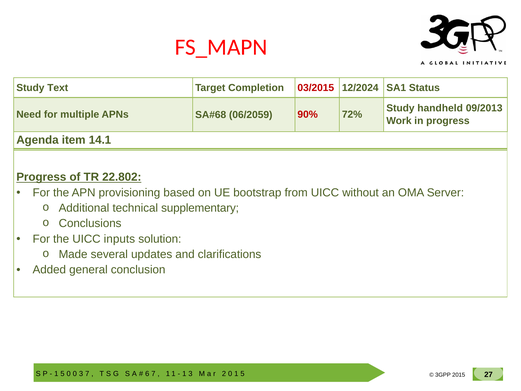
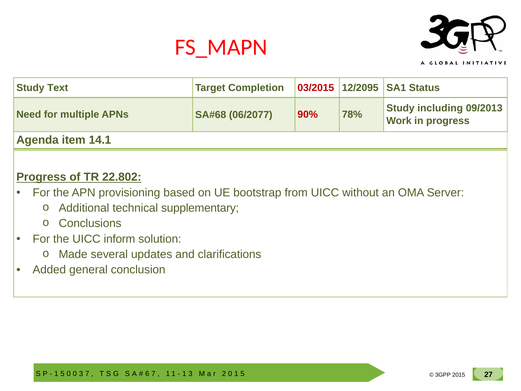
12/2024: 12/2024 -> 12/2095
handheld: handheld -> including
06/2059: 06/2059 -> 06/2077
72%: 72% -> 78%
inputs: inputs -> inform
